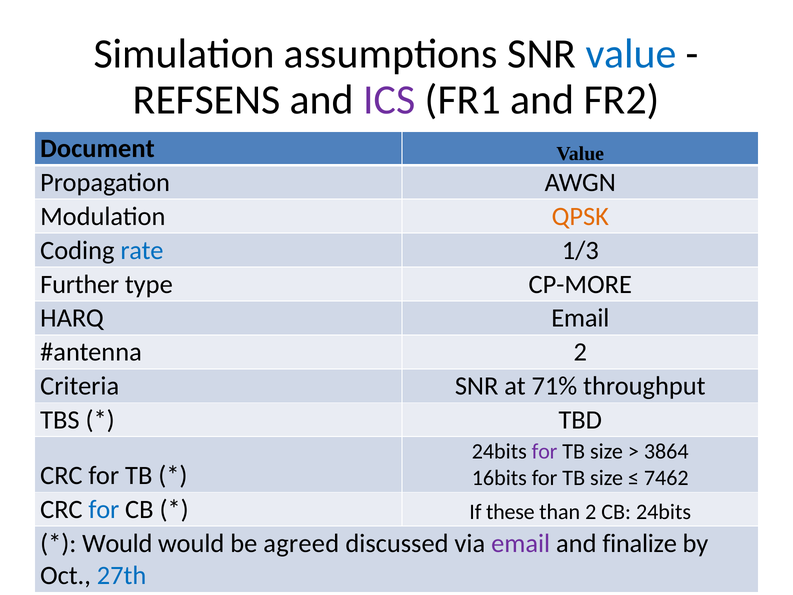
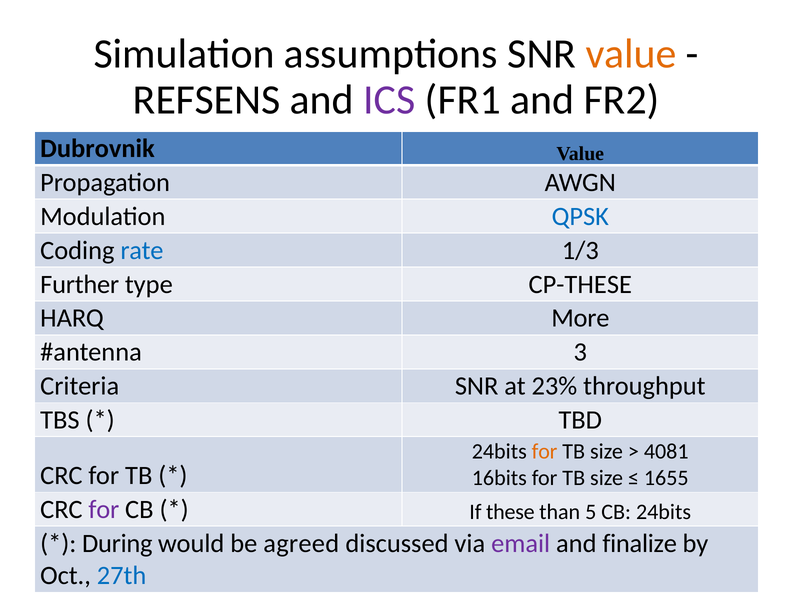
value at (631, 54) colour: blue -> orange
Document: Document -> Dubrovnik
QPSK colour: orange -> blue
CP-MORE: CP-MORE -> CP-THESE
HARQ Email: Email -> More
2 at (580, 352): 2 -> 3
71%: 71% -> 23%
for at (545, 451) colour: purple -> orange
3864: 3864 -> 4081
7462: 7462 -> 1655
for at (104, 509) colour: blue -> purple
than 2: 2 -> 5
Would at (117, 543): Would -> During
